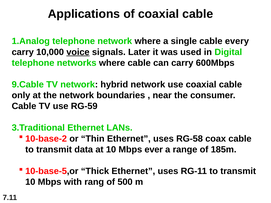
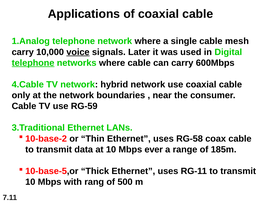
every: every -> mesh
telephone at (33, 63) underline: none -> present
9.Cable: 9.Cable -> 4.Cable
